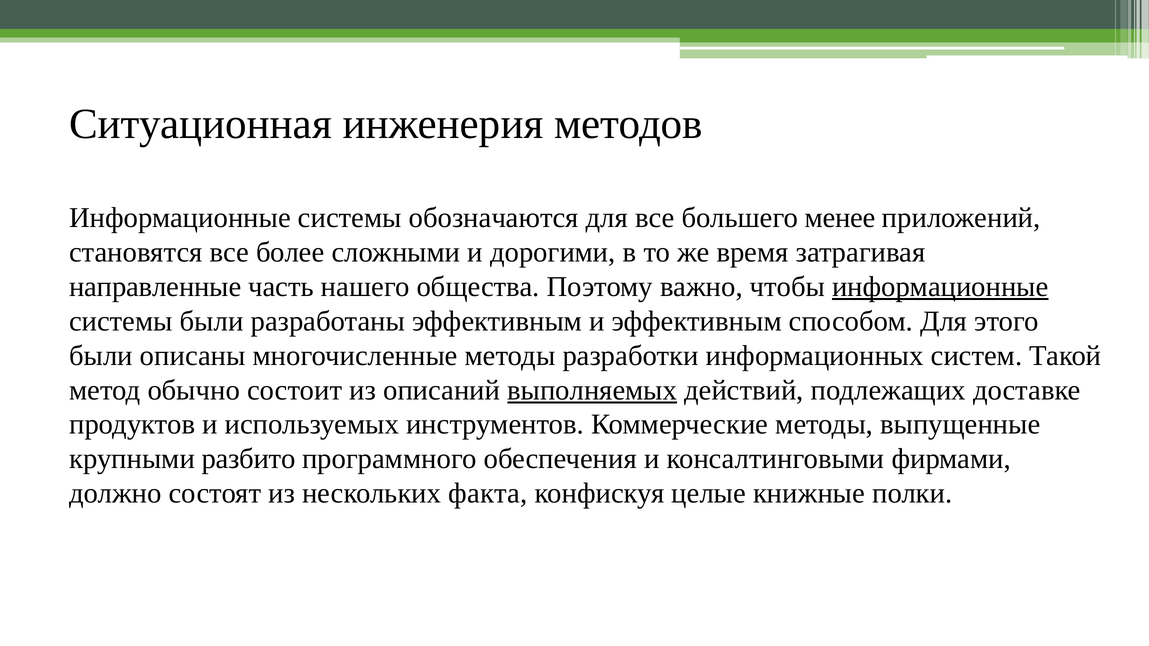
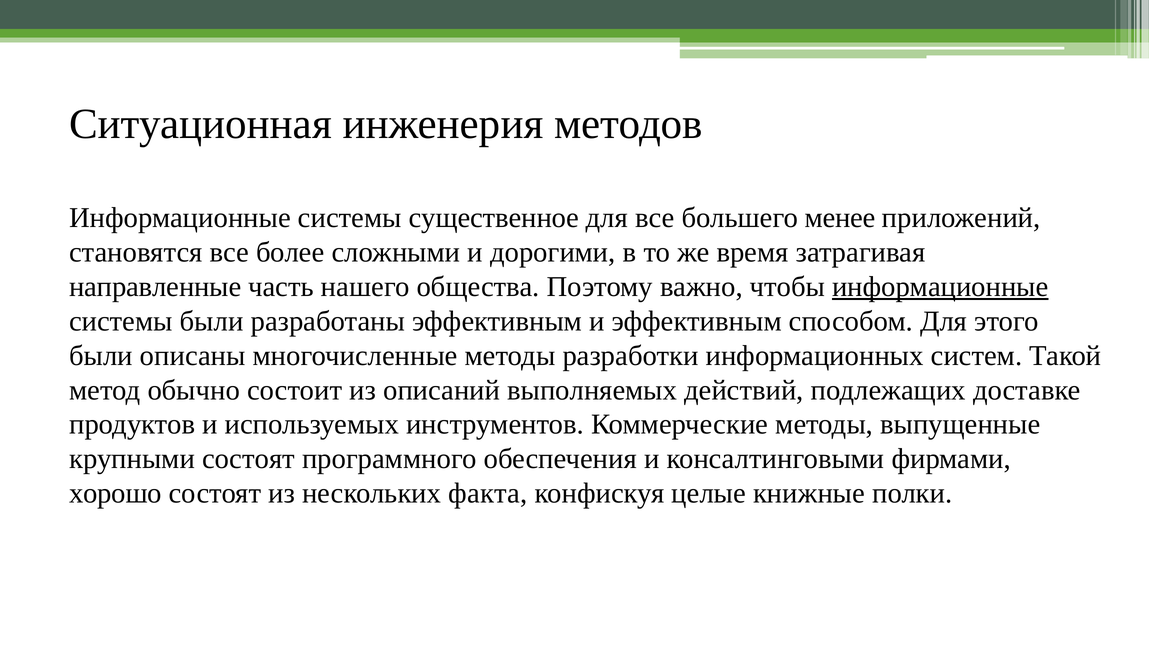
обозначаются: обозначаются -> существенное
выполняемых underline: present -> none
крупными разбито: разбито -> состоят
должно: должно -> хорошо
